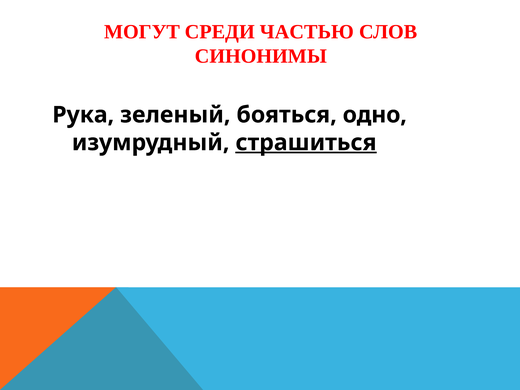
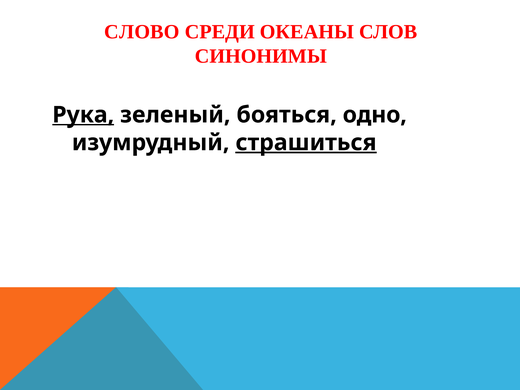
МОГУТ: МОГУТ -> СЛОВО
ЧАСТЬЮ: ЧАСТЬЮ -> ОКЕАНЫ
Рука underline: none -> present
